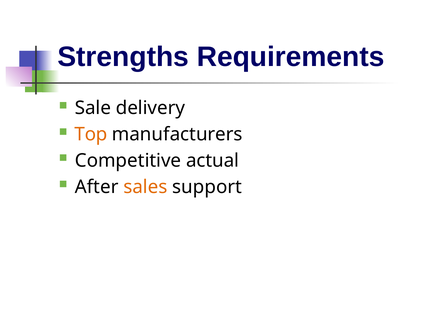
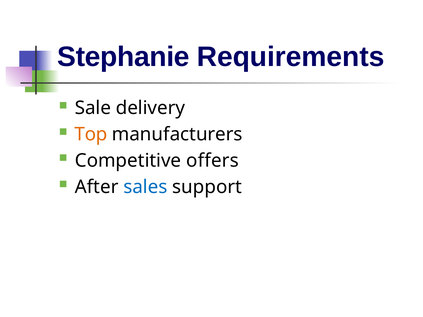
Strengths: Strengths -> Stephanie
actual: actual -> offers
sales colour: orange -> blue
